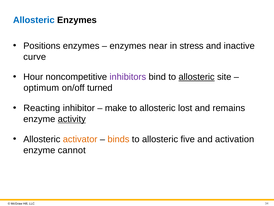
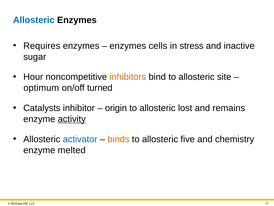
Positions: Positions -> Requires
near: near -> cells
curve: curve -> sugar
inhibitors colour: purple -> orange
allosteric at (197, 77) underline: present -> none
Reacting: Reacting -> Catalysts
make: make -> origin
activator colour: orange -> blue
activation: activation -> chemistry
cannot: cannot -> melted
